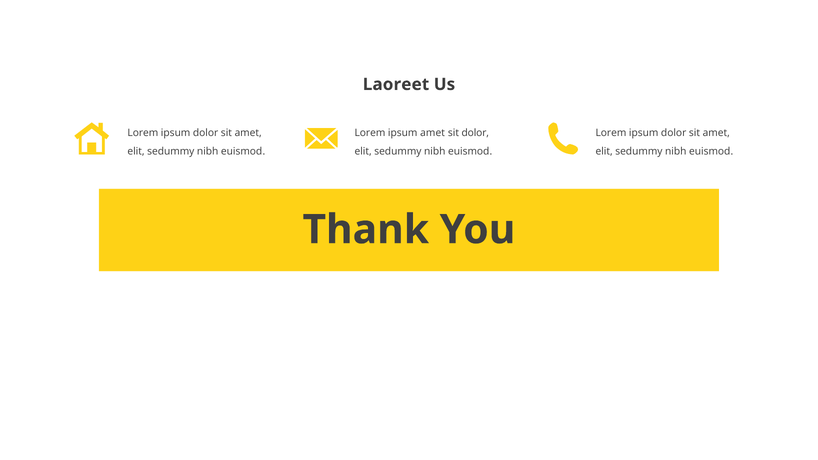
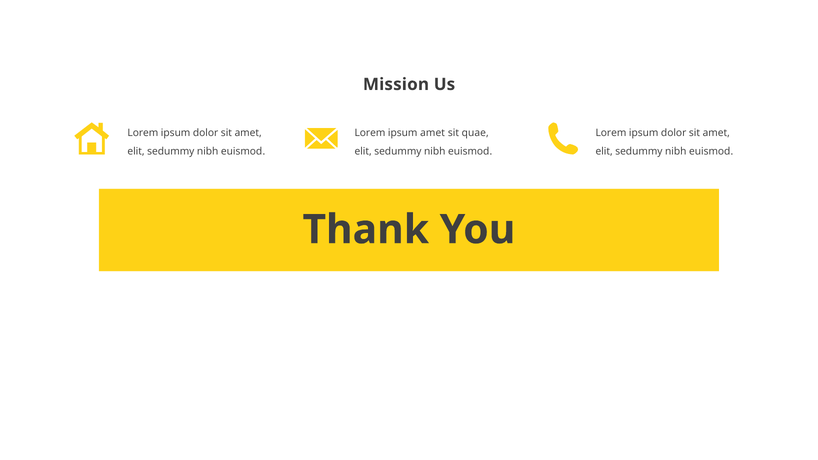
Laoreet: Laoreet -> Mission
sit dolor: dolor -> quae
